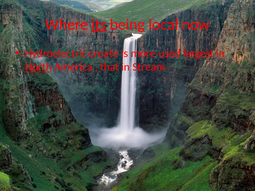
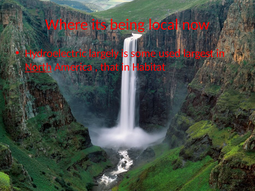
its underline: present -> none
create: create -> largely
more: more -> some
Stream: Stream -> Habitat
